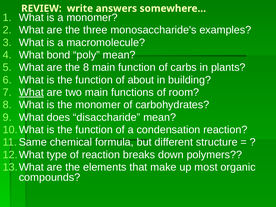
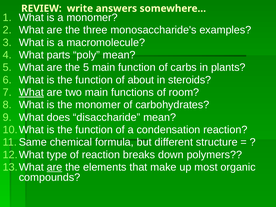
bond: bond -> parts
the 8: 8 -> 5
building: building -> steroids
are at (55, 167) underline: none -> present
